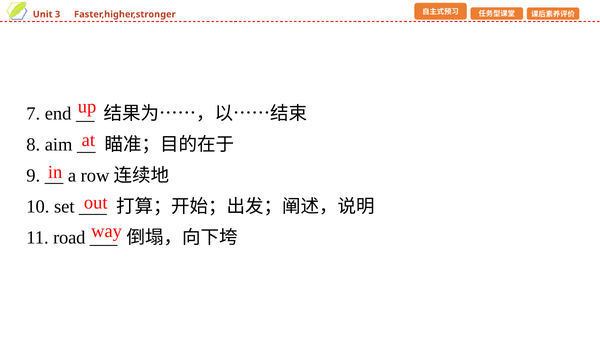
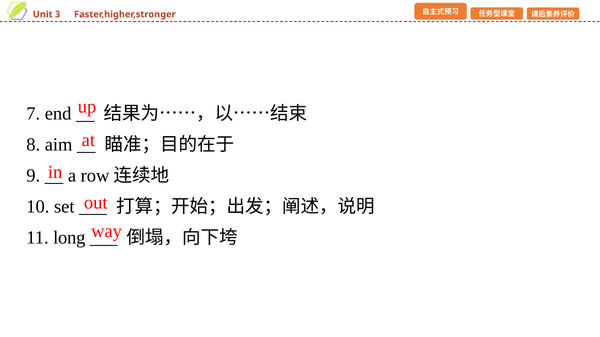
road: road -> long
